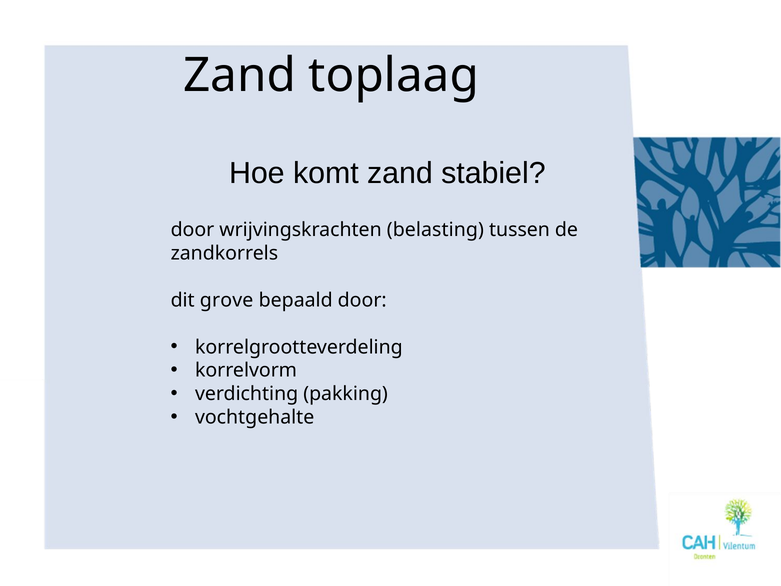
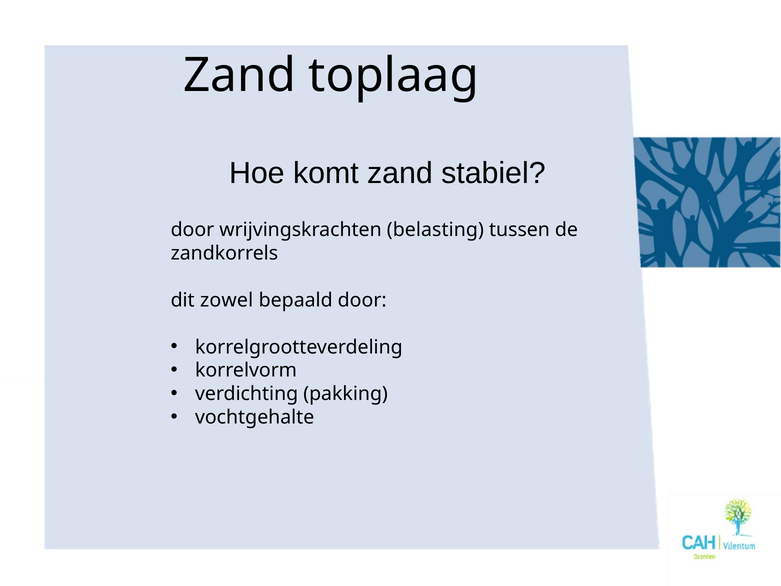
grove: grove -> zowel
